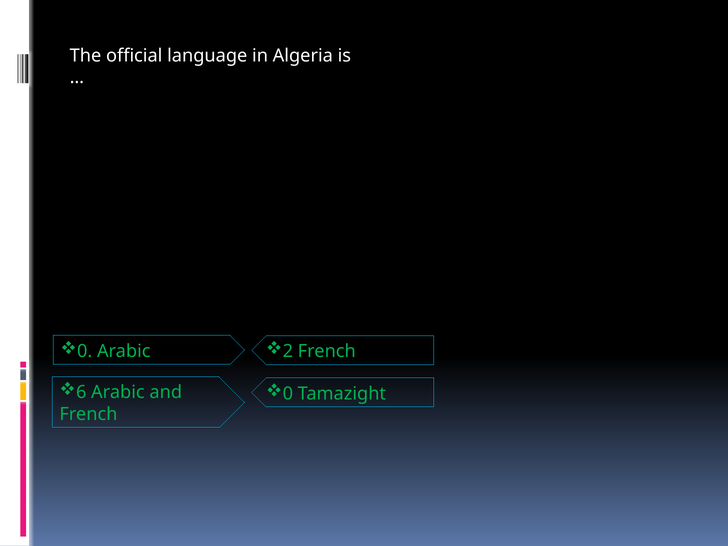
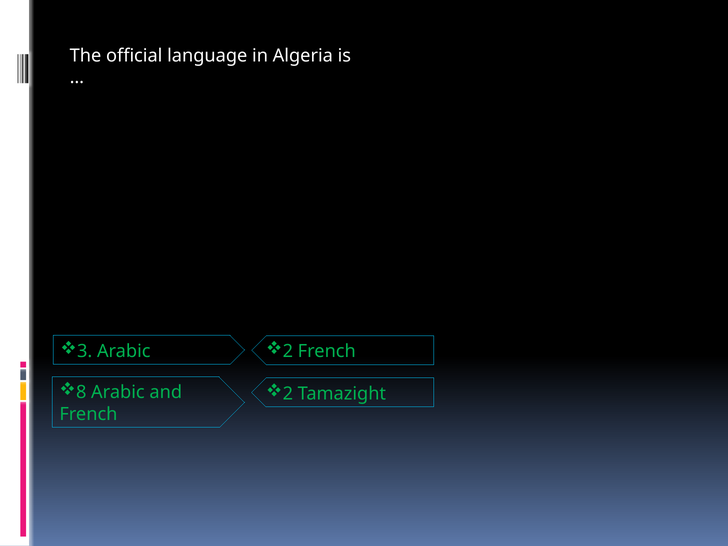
0 at (85, 351): 0 -> 3
6: 6 -> 8
0 at (288, 394): 0 -> 2
